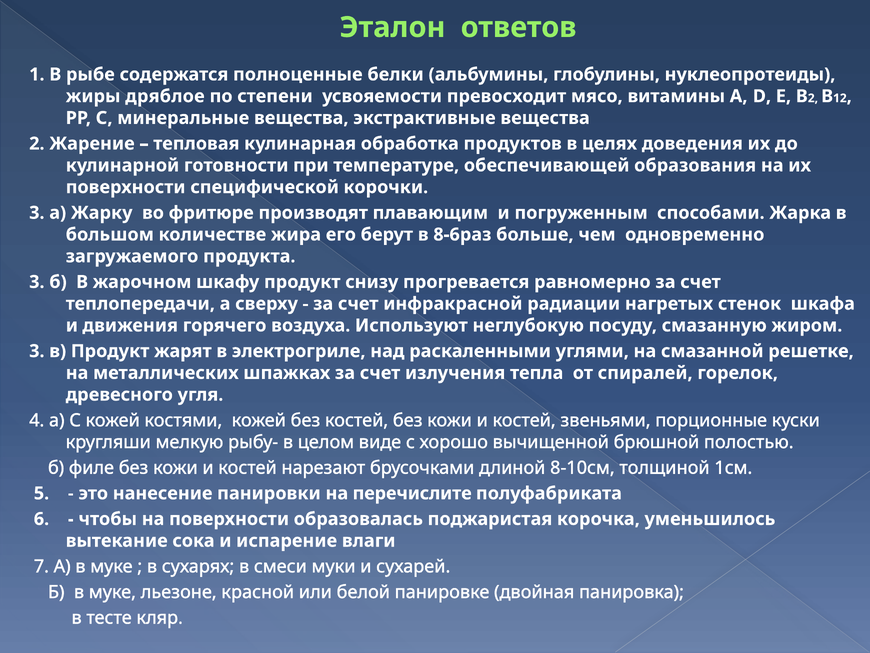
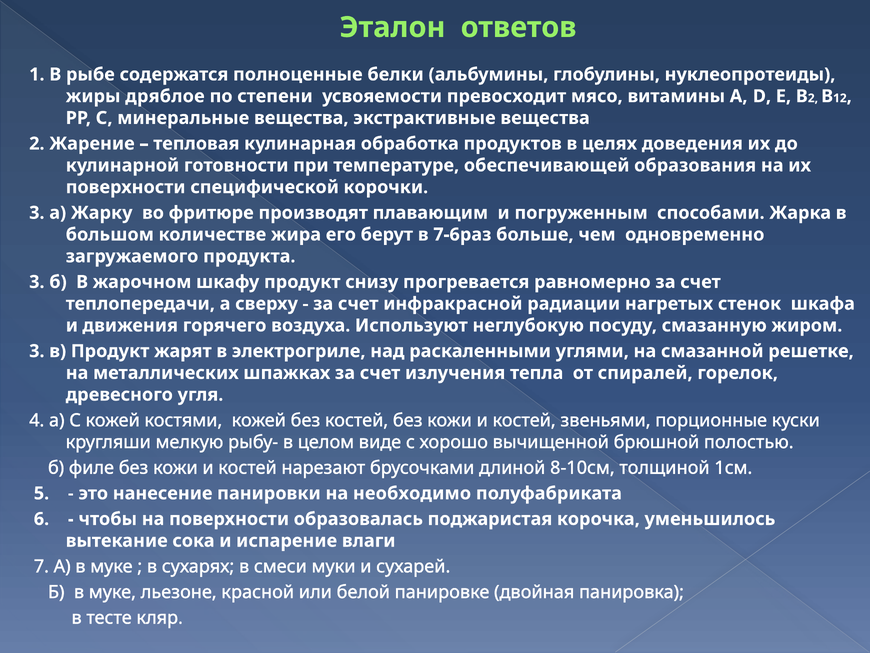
8-6раз: 8-6раз -> 7-6раз
перечислите: перечислите -> необходимо
